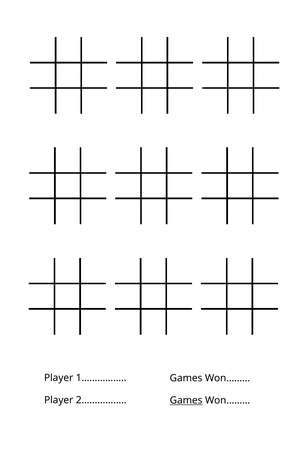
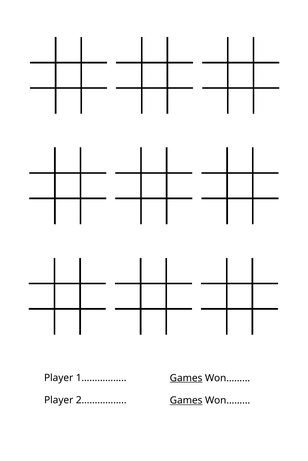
Games at (186, 379) underline: none -> present
